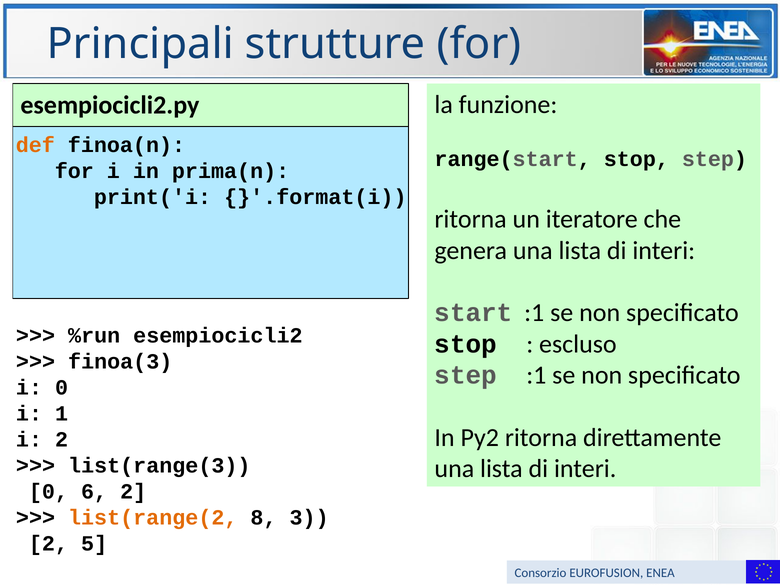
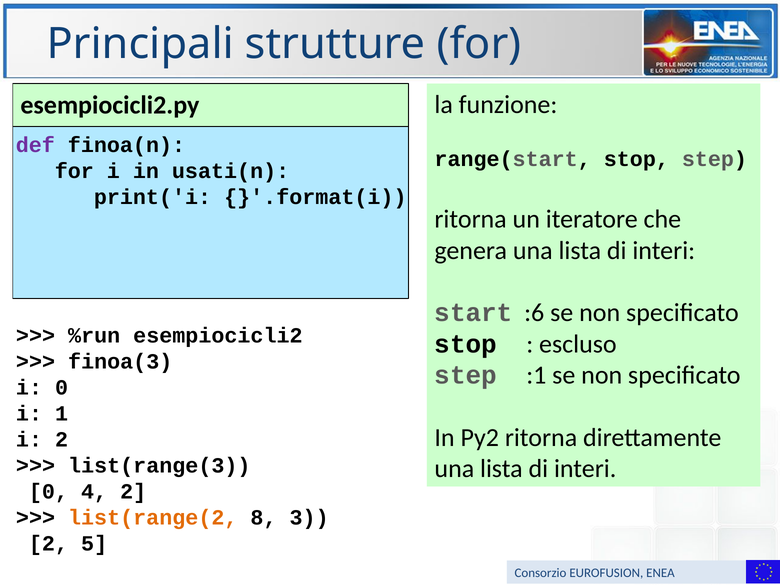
def colour: orange -> purple
prima(n: prima(n -> usati(n
start :1: :1 -> :6
6: 6 -> 4
